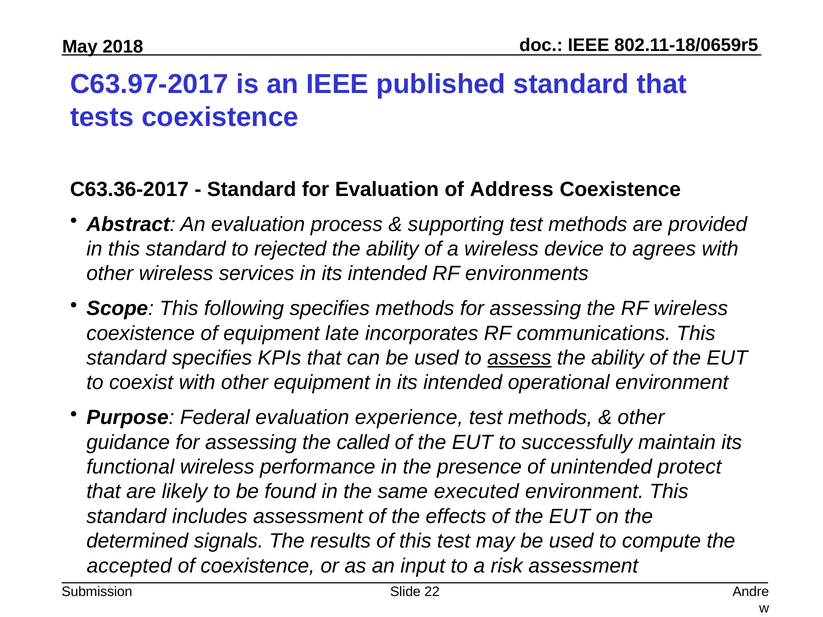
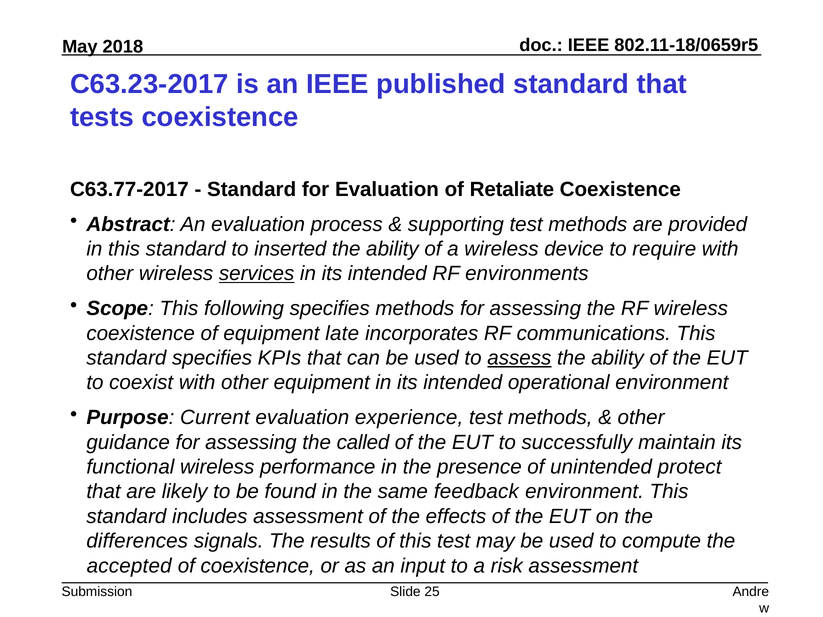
C63.97-2017: C63.97-2017 -> C63.23-2017
C63.36-2017: C63.36-2017 -> C63.77-2017
Address: Address -> Retaliate
rejected: rejected -> inserted
agrees: agrees -> require
services underline: none -> present
Federal: Federal -> Current
executed: executed -> feedback
determined: determined -> differences
22: 22 -> 25
